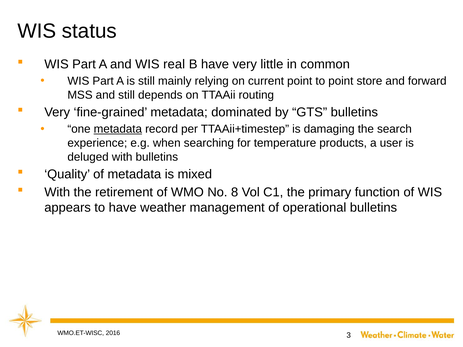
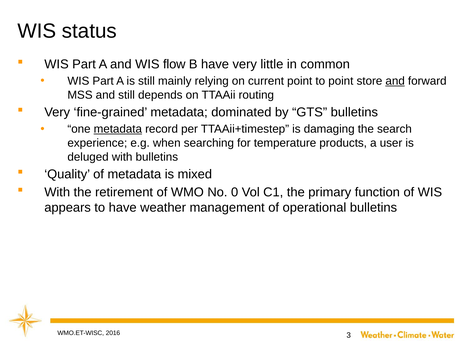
real: real -> flow
and at (395, 81) underline: none -> present
8: 8 -> 0
